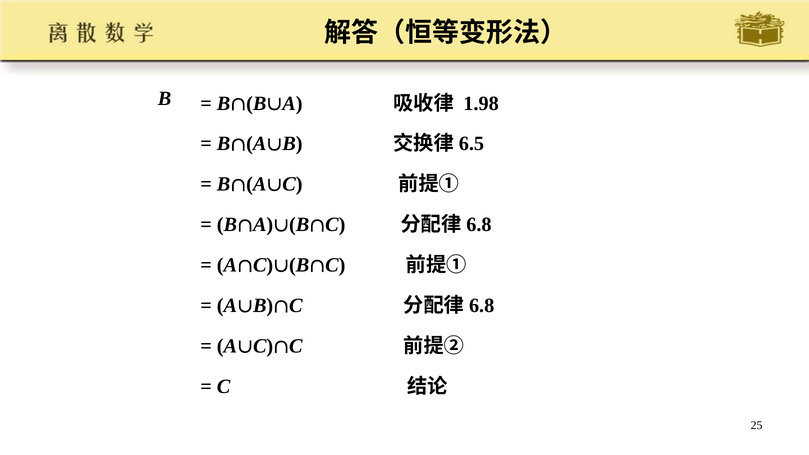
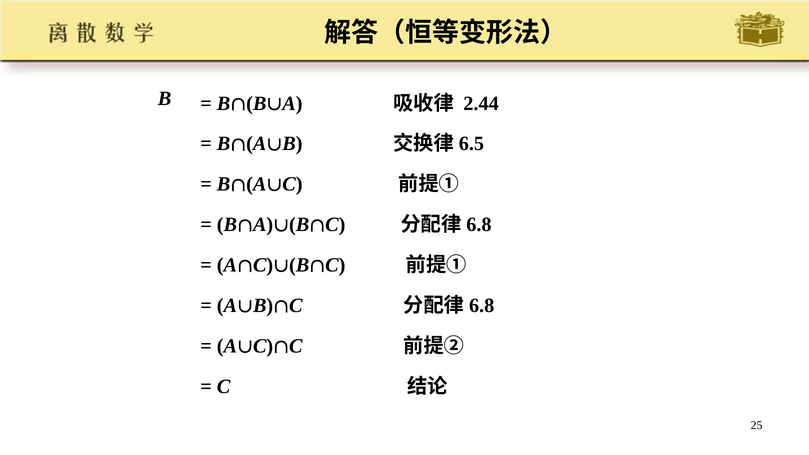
1.98: 1.98 -> 2.44
